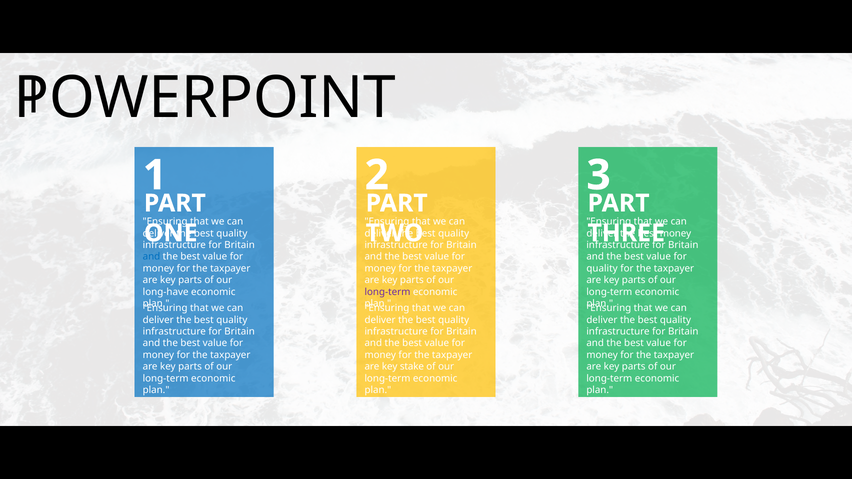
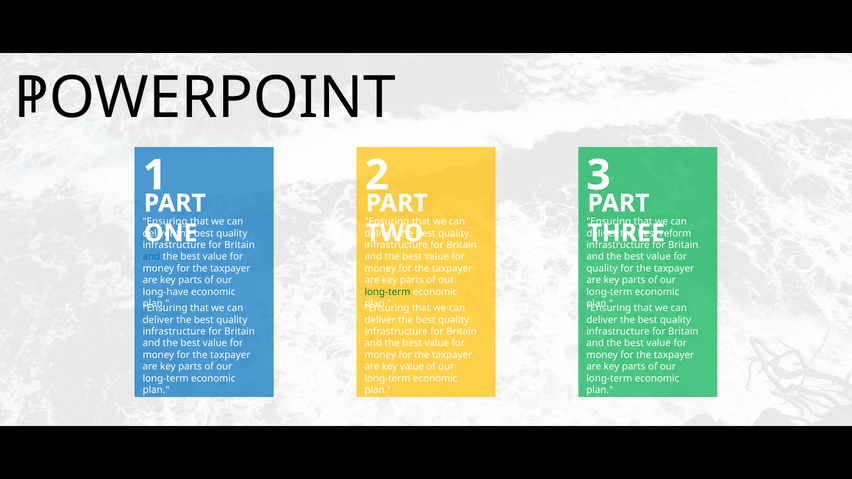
money at (676, 233): money -> reform
long-term at (387, 292) colour: purple -> green
key stake: stake -> value
